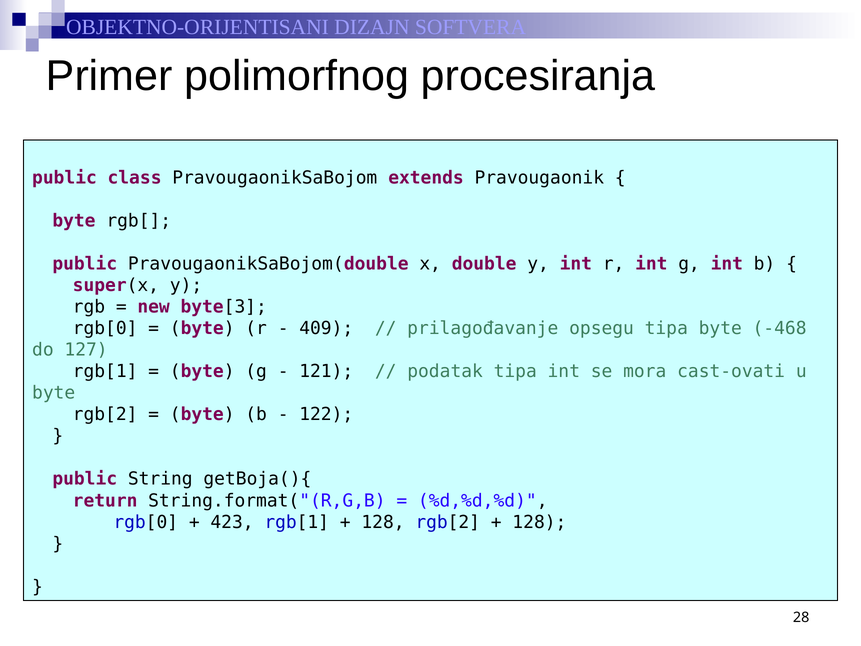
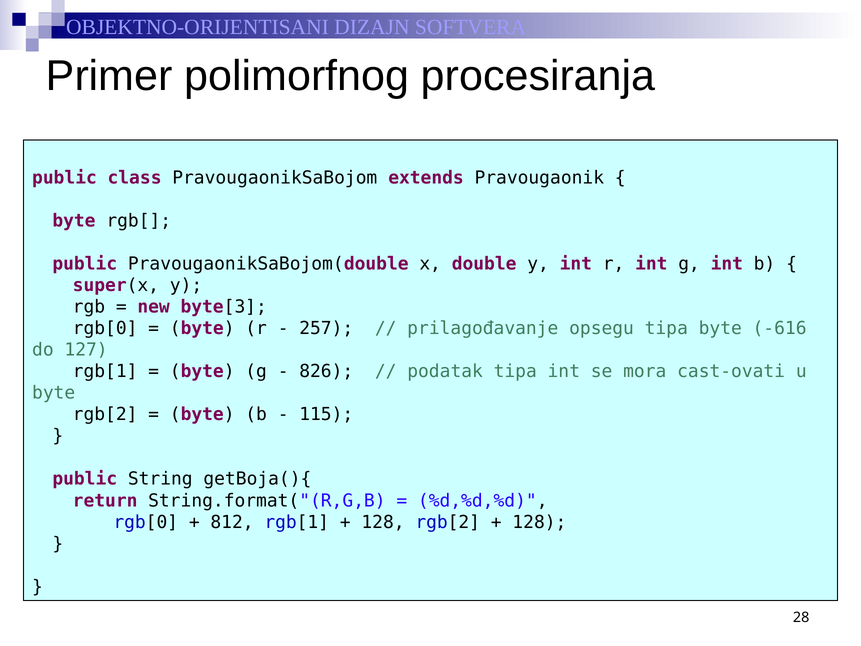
409: 409 -> 257
-468: -468 -> -616
121: 121 -> 826
122: 122 -> 115
423: 423 -> 812
